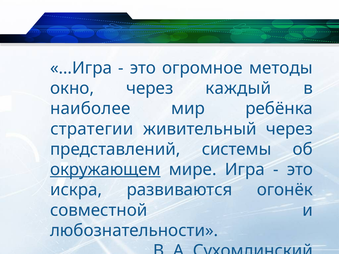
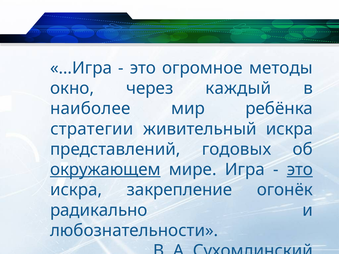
живительный через: через -> искра
системы: системы -> годовых
это at (300, 170) underline: none -> present
развиваются: развиваются -> закрепление
совместной: совместной -> радикально
